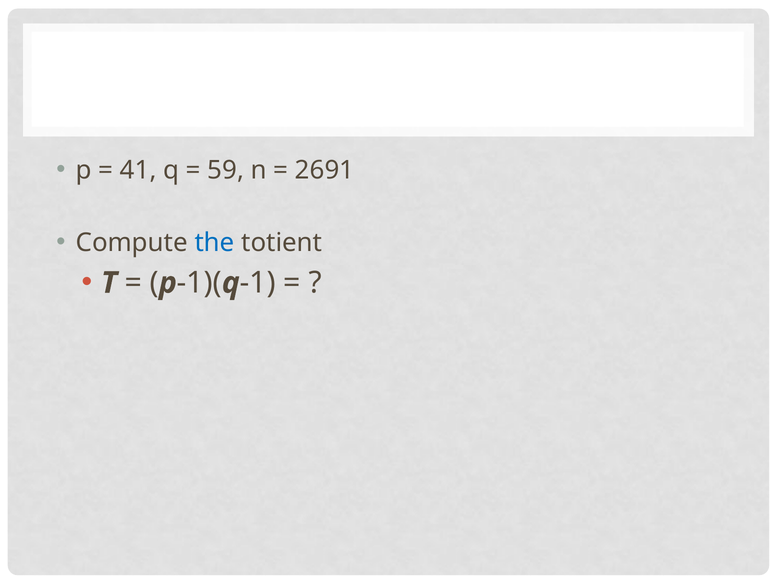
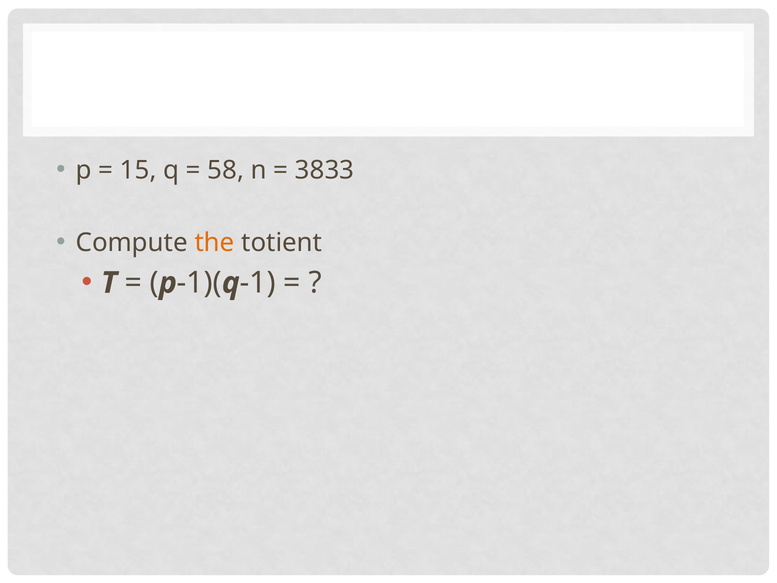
41: 41 -> 15
59: 59 -> 58
2691: 2691 -> 3833
the colour: blue -> orange
